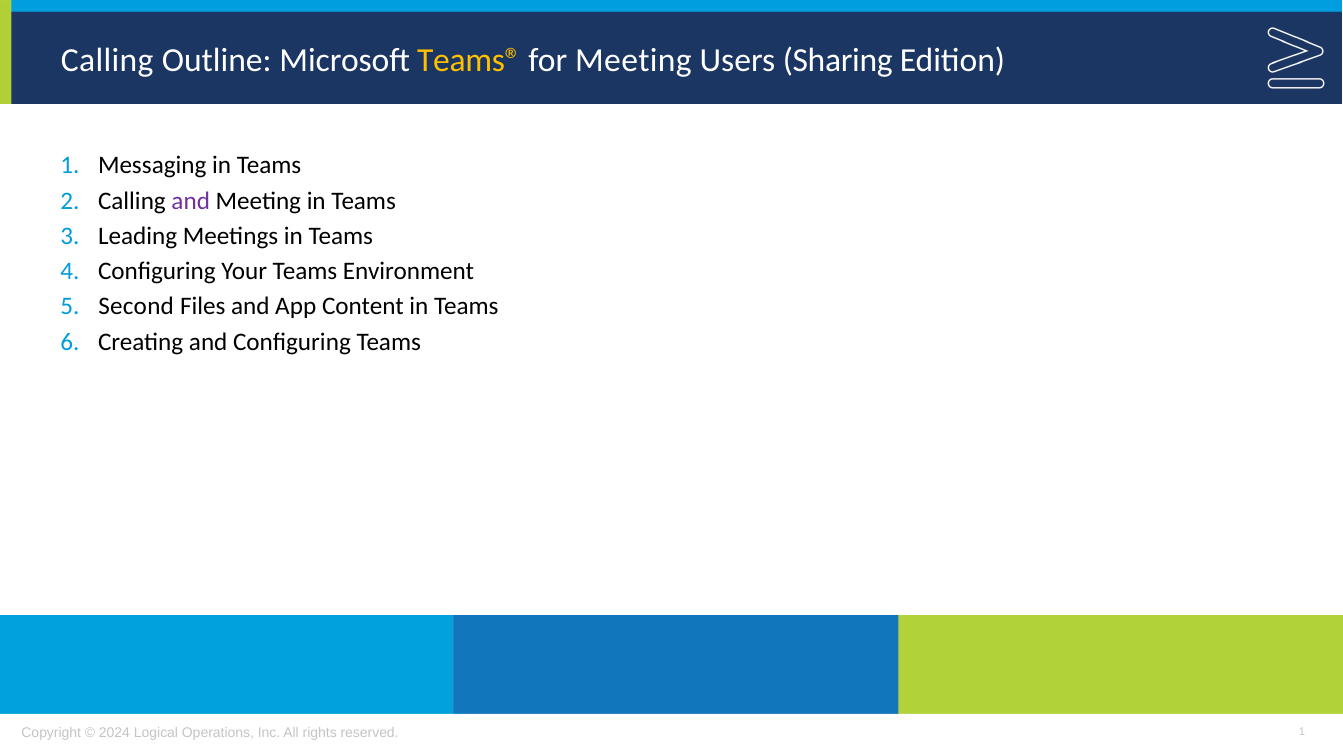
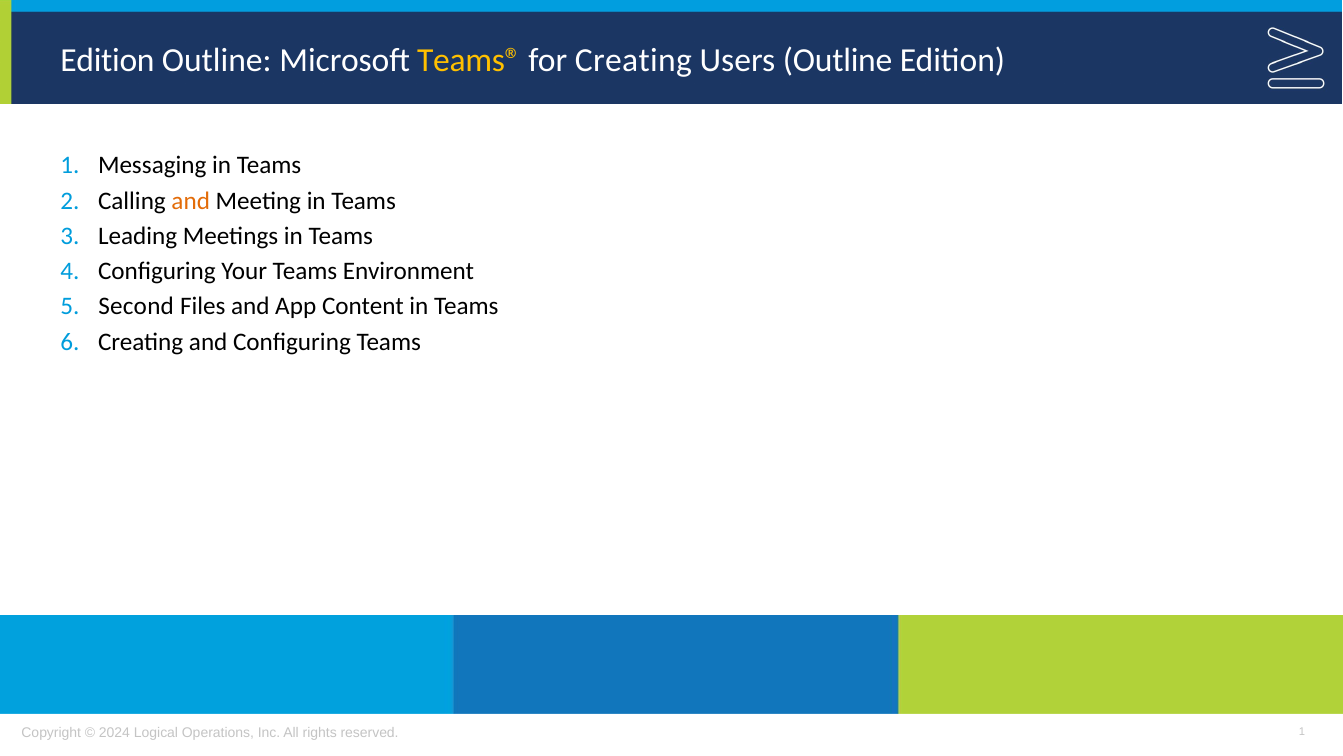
Calling at (107, 60): Calling -> Edition
for Meeting: Meeting -> Creating
Users Sharing: Sharing -> Outline
and at (191, 201) colour: purple -> orange
